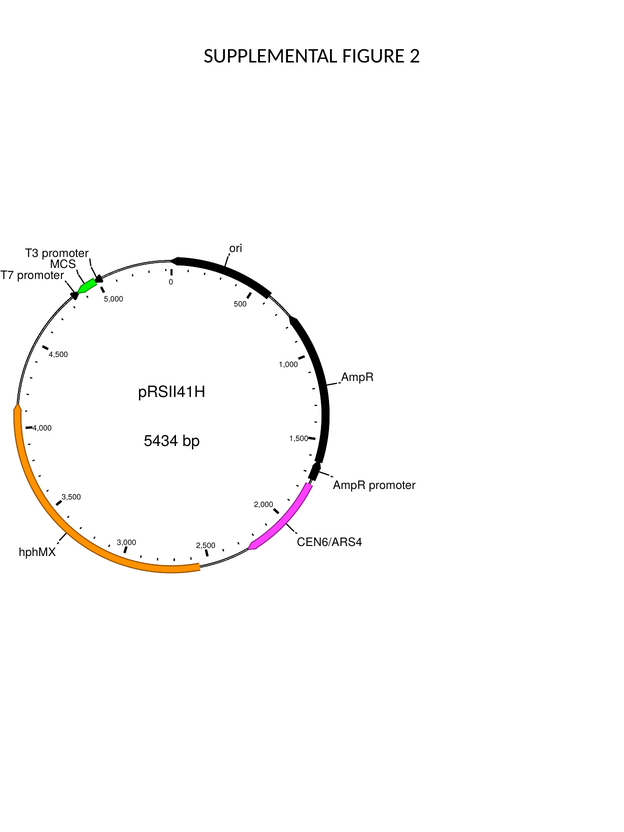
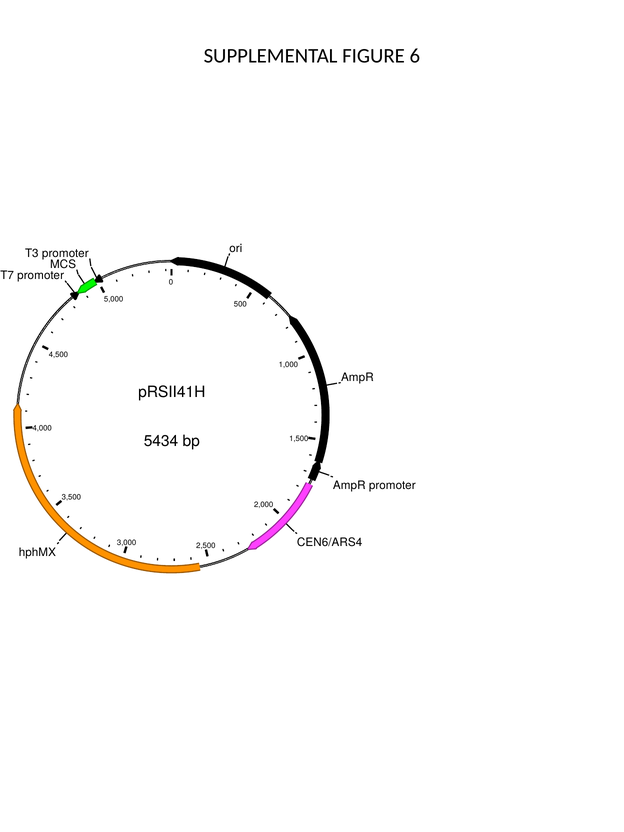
2: 2 -> 6
